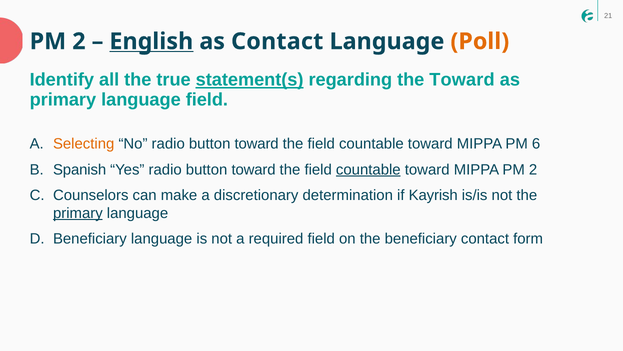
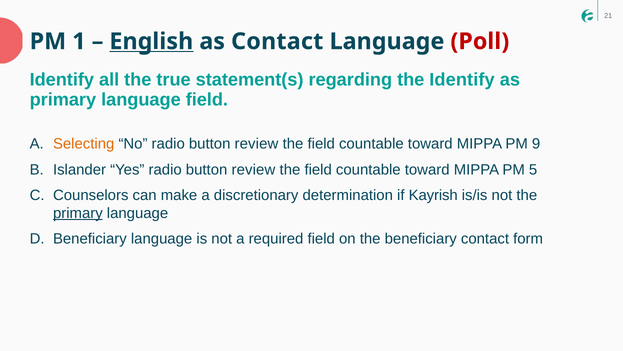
2 at (79, 41): 2 -> 1
Poll colour: orange -> red
statement(s underline: present -> none
the Toward: Toward -> Identify
No radio button toward: toward -> review
6: 6 -> 9
Spanish: Spanish -> Islander
Yes radio button toward: toward -> review
countable at (368, 169) underline: present -> none
MIPPA PM 2: 2 -> 5
